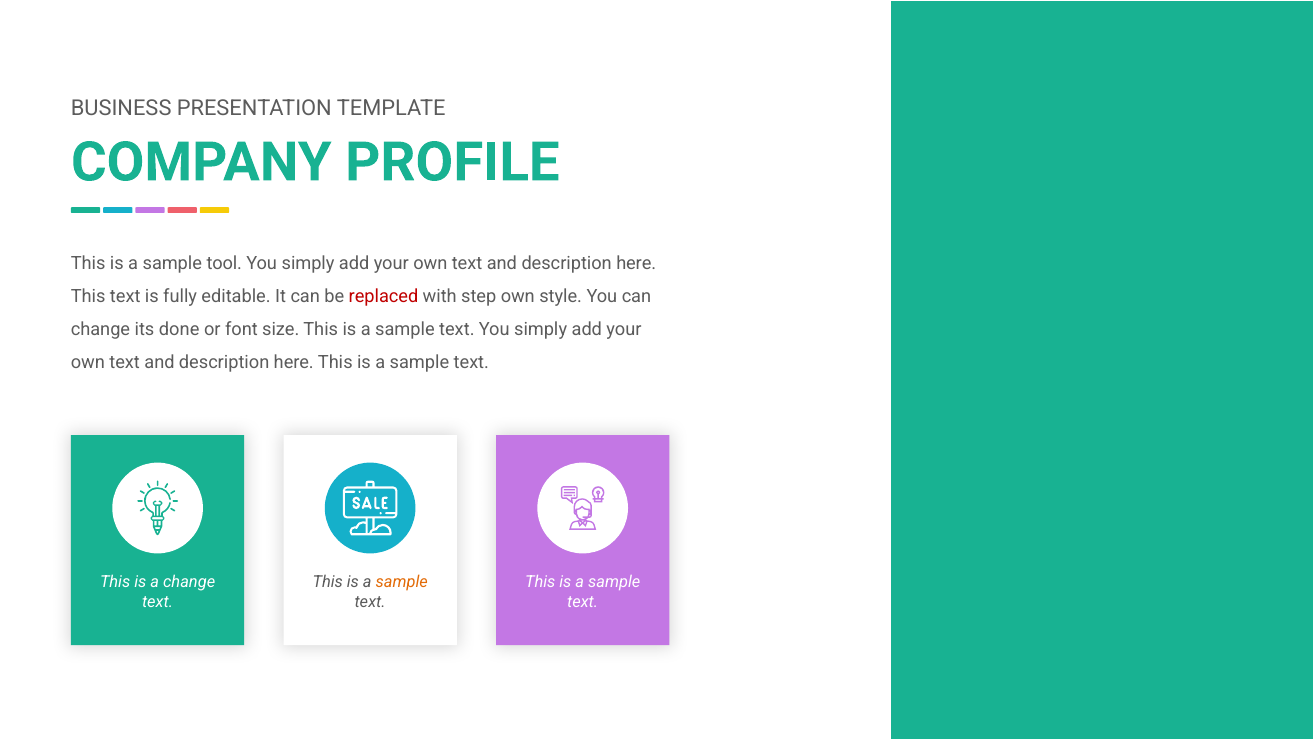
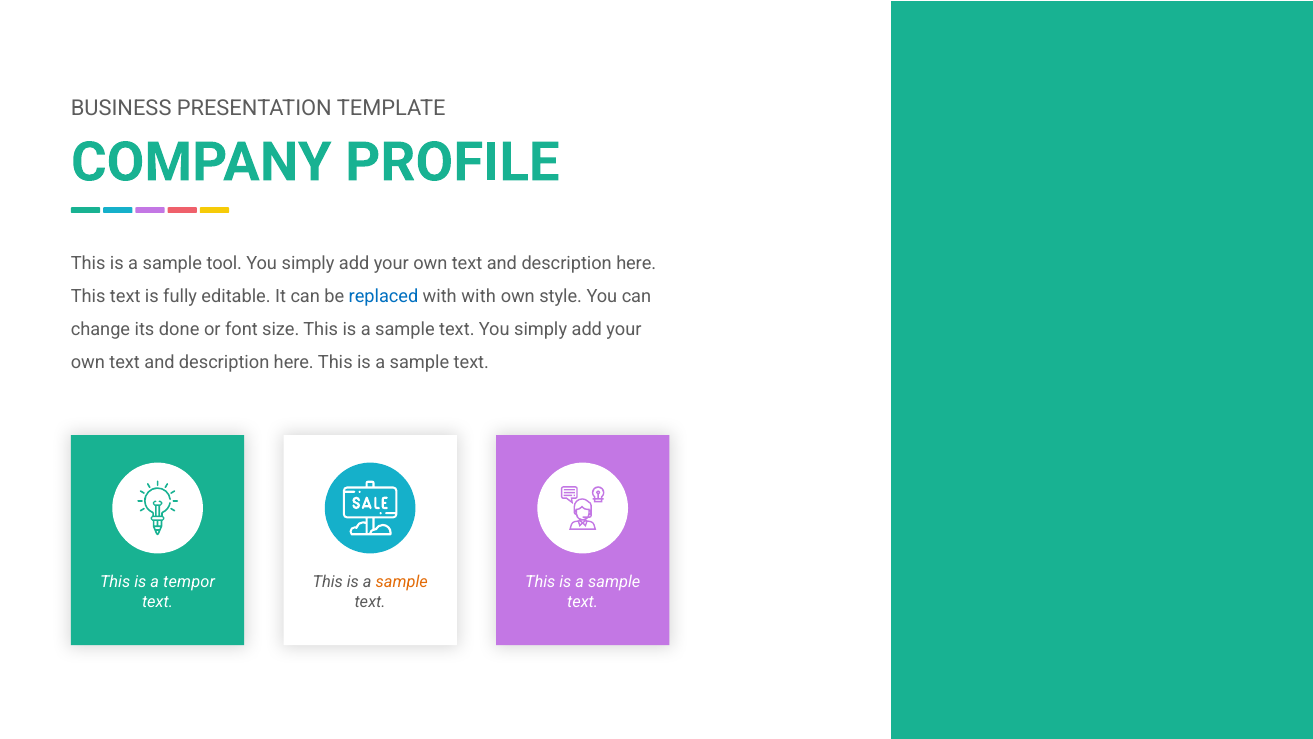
replaced colour: red -> blue
with step: step -> with
a change: change -> tempor
